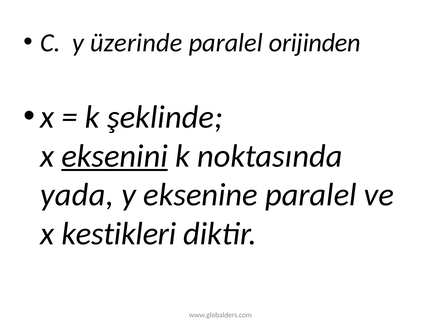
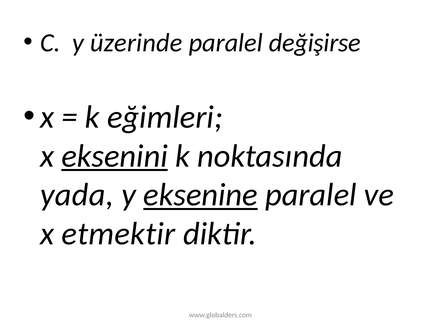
orijinden: orijinden -> değişirse
şeklinde: şeklinde -> eğimleri
eksenine underline: none -> present
kestikleri: kestikleri -> etmektir
